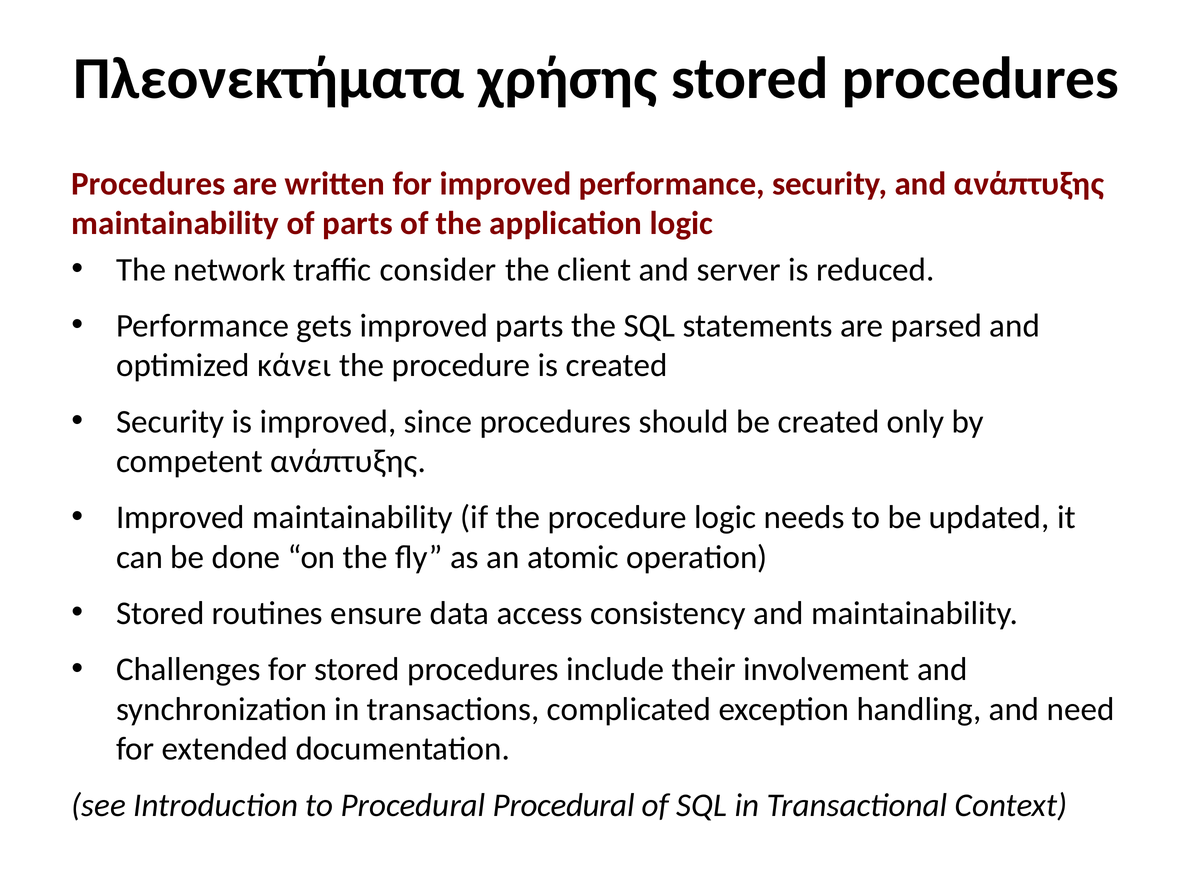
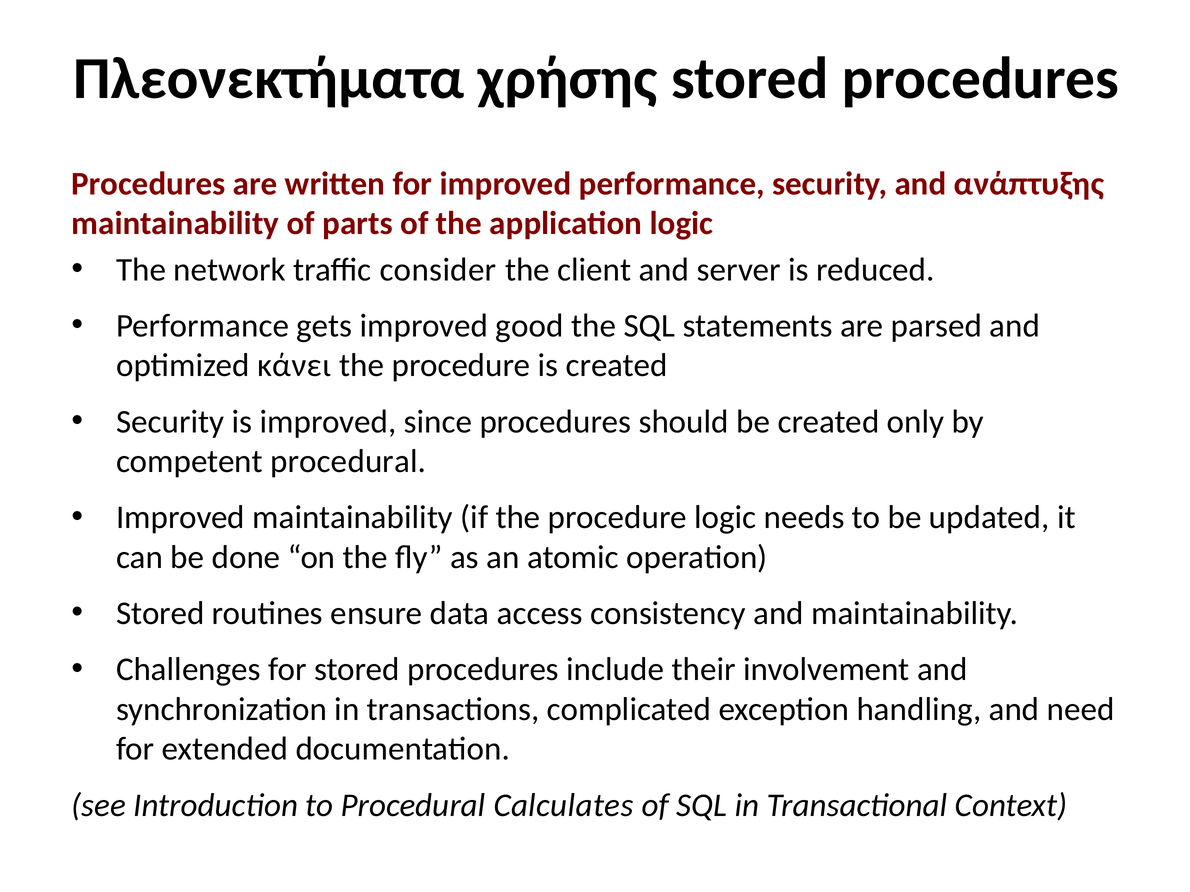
improved parts: parts -> good
competent ανάπτυξης: ανάπτυξης -> procedural
Procedural Procedural: Procedural -> Calculates
